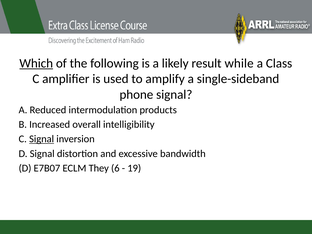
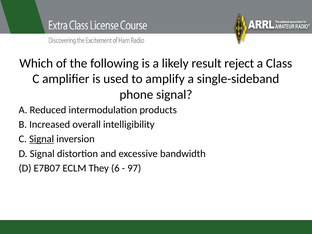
Which underline: present -> none
while: while -> reject
19: 19 -> 97
